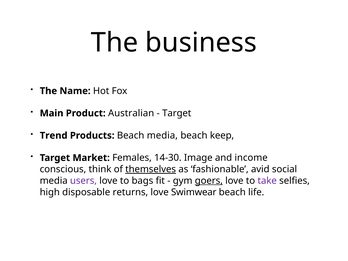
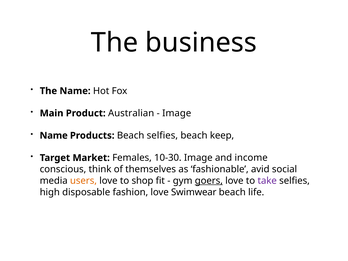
Target at (177, 113): Target -> Image
Trend at (54, 136): Trend -> Name
Beach media: media -> selfies
14-30: 14-30 -> 10-30
themselves underline: present -> none
users colour: purple -> orange
bags: bags -> shop
returns: returns -> fashion
